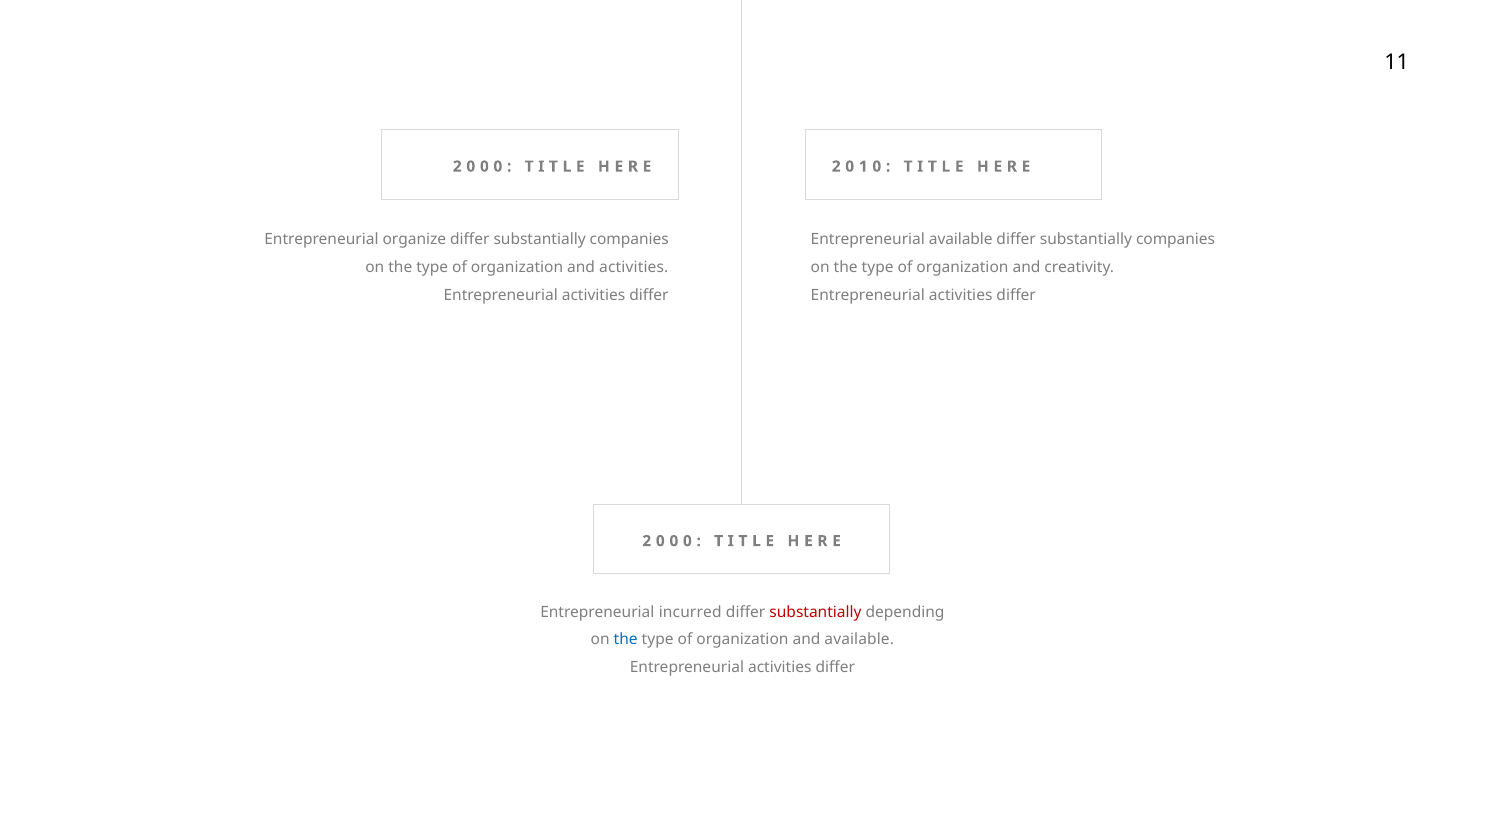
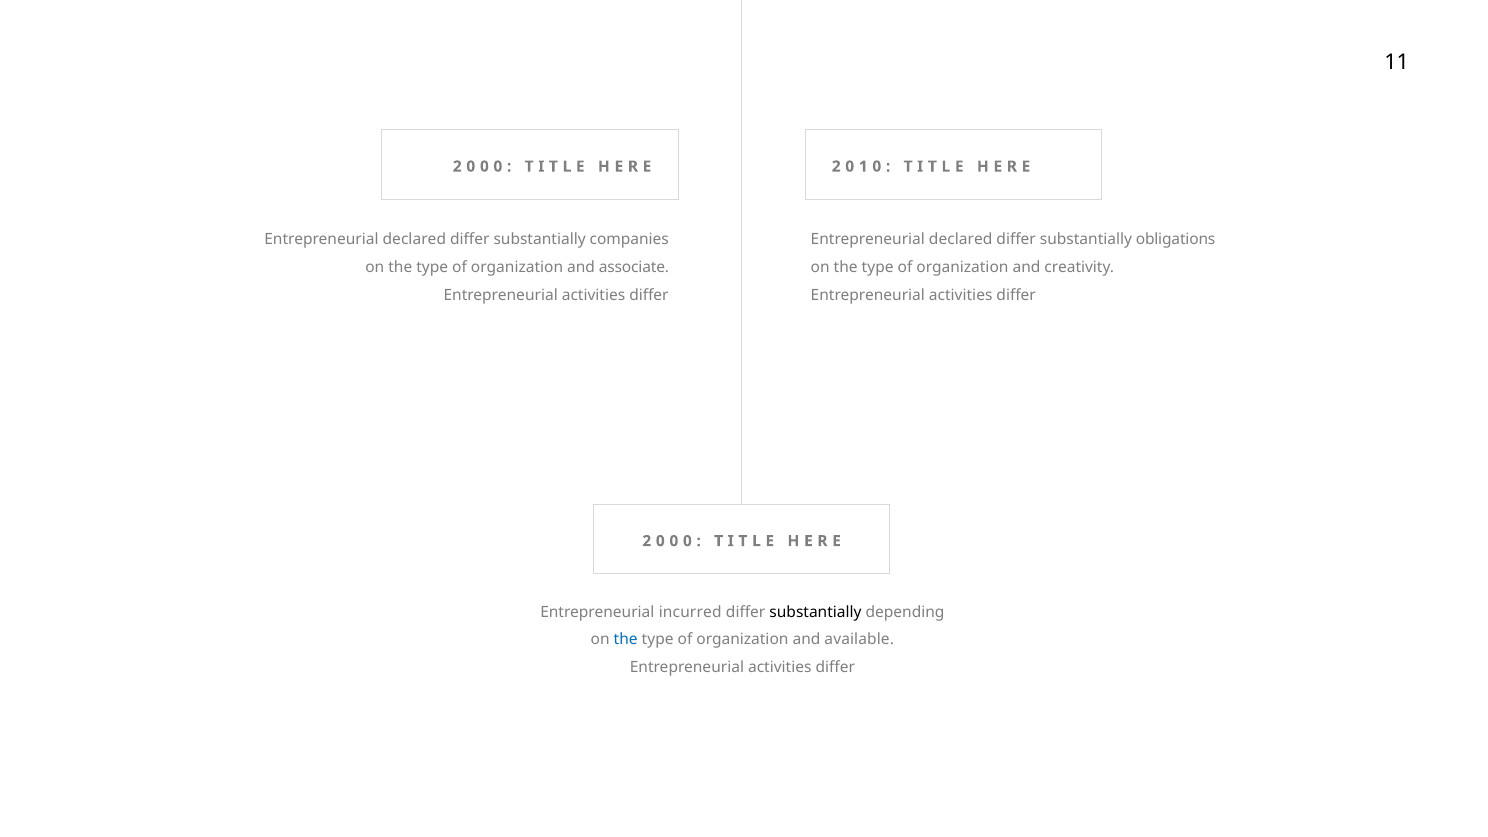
organize at (414, 239): organize -> declared
available at (961, 239): available -> declared
companies at (1176, 239): companies -> obligations
and activities: activities -> associate
substantially at (816, 612) colour: red -> black
